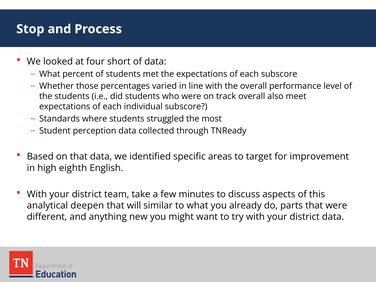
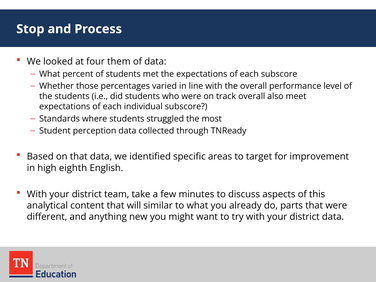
short: short -> them
deepen: deepen -> content
